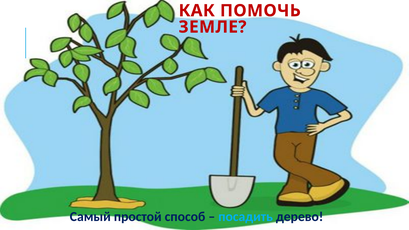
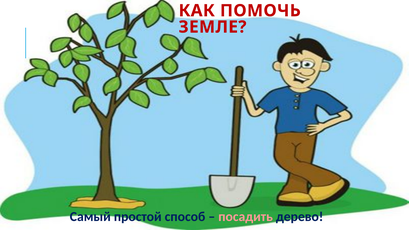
посадить colour: light blue -> pink
